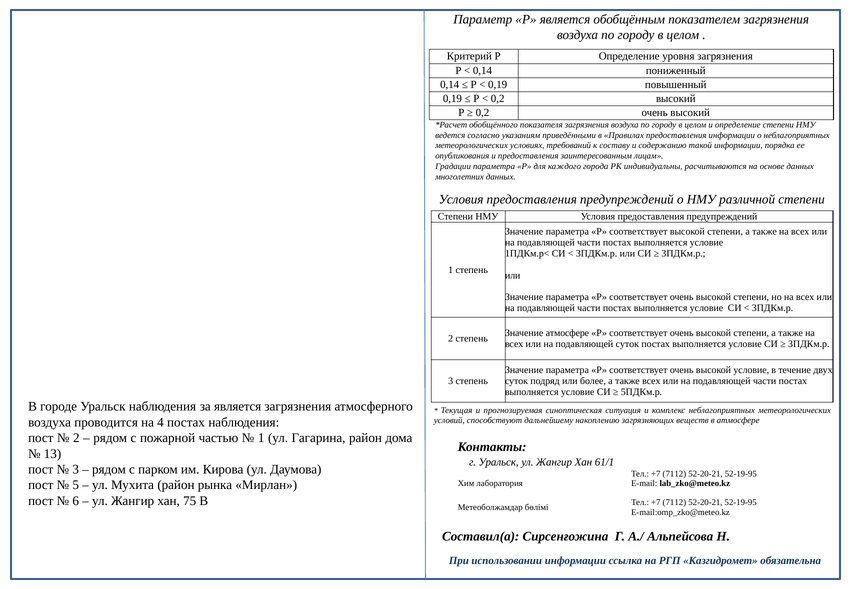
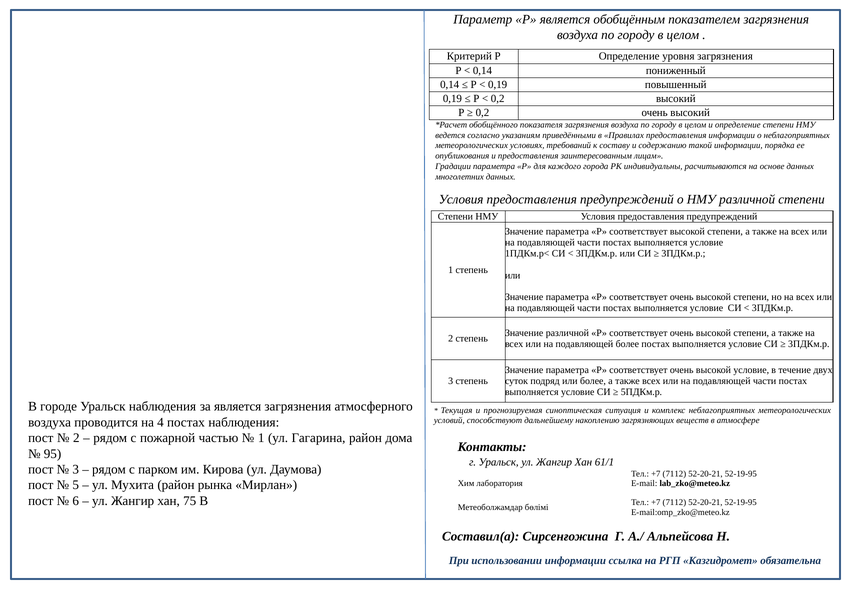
Значение атмосфере: атмосфере -> различной
подавляющей суток: суток -> более
13: 13 -> 95
